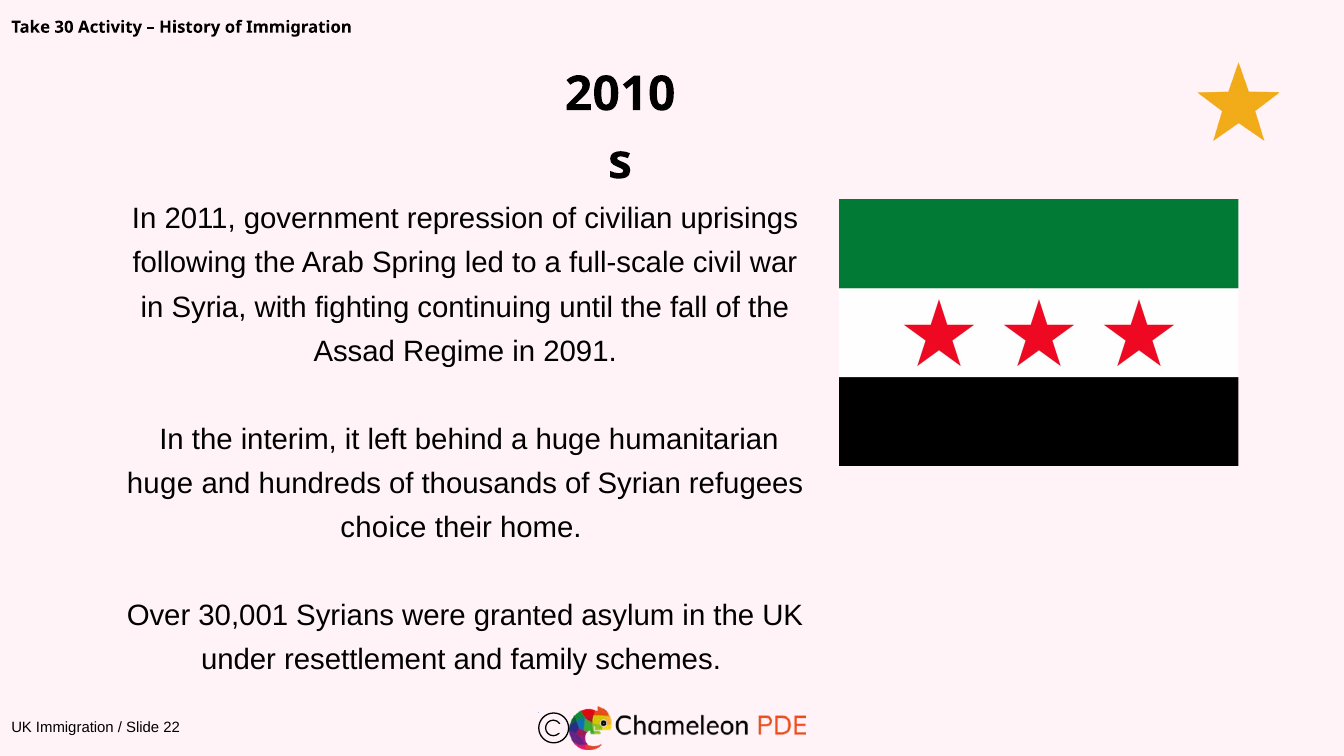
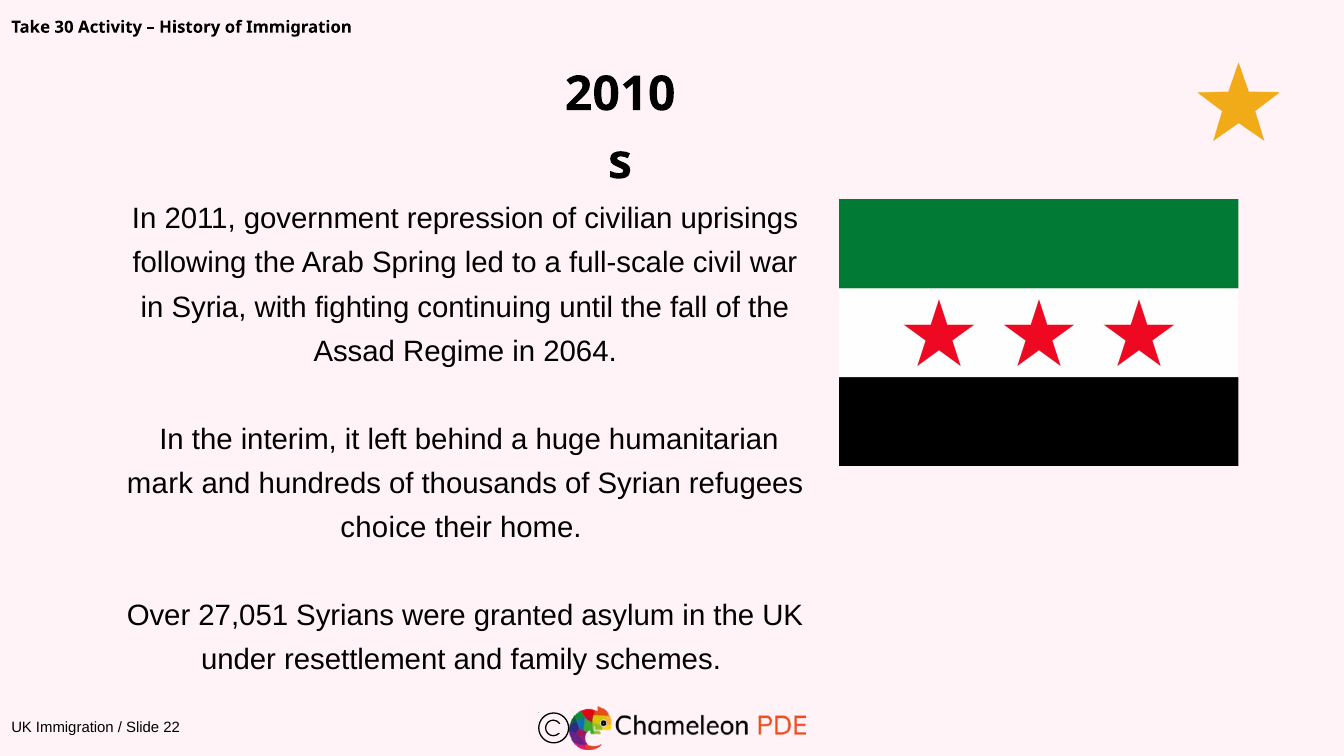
2091: 2091 -> 2064
huge at (160, 484): huge -> mark
30,001: 30,001 -> 27,051
